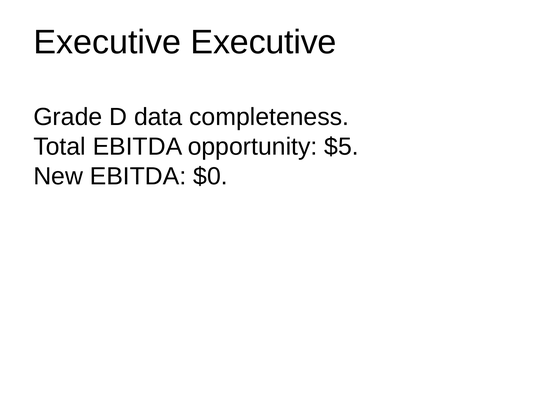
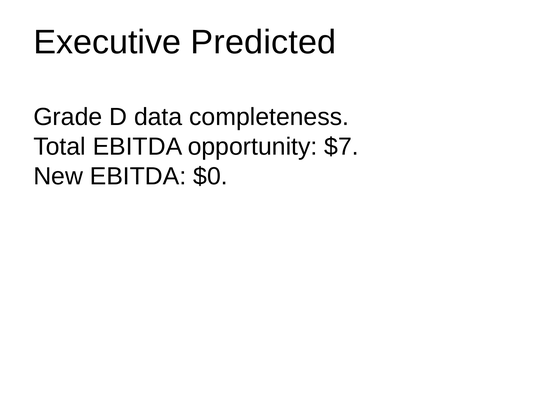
Executive Executive: Executive -> Predicted
$5: $5 -> $7
